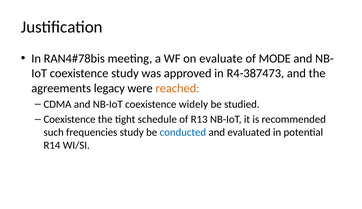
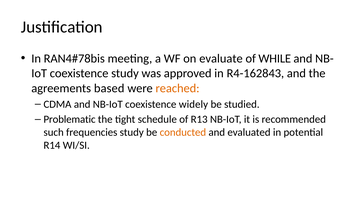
MODE: MODE -> WHILE
R4-387473: R4-387473 -> R4-162843
legacy: legacy -> based
Coexistence at (70, 119): Coexistence -> Problematic
conducted colour: blue -> orange
